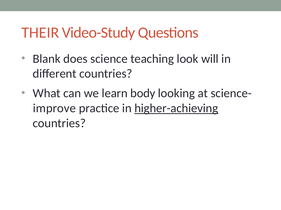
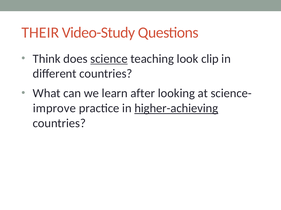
Blank: Blank -> Think
science underline: none -> present
will: will -> clip
body: body -> after
